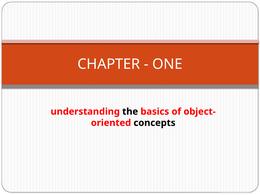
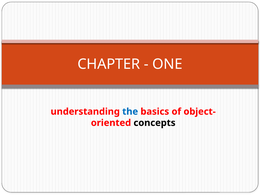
the colour: black -> blue
